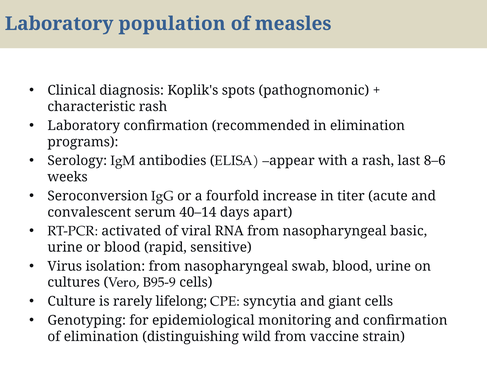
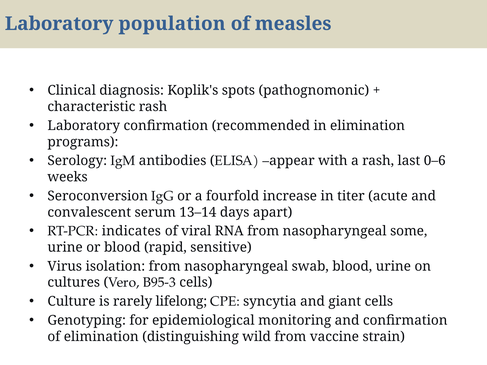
8–6: 8–6 -> 0–6
40–14: 40–14 -> 13–14
activated: activated -> indicates
basic: basic -> some
B95-9: B95-9 -> B95-3
